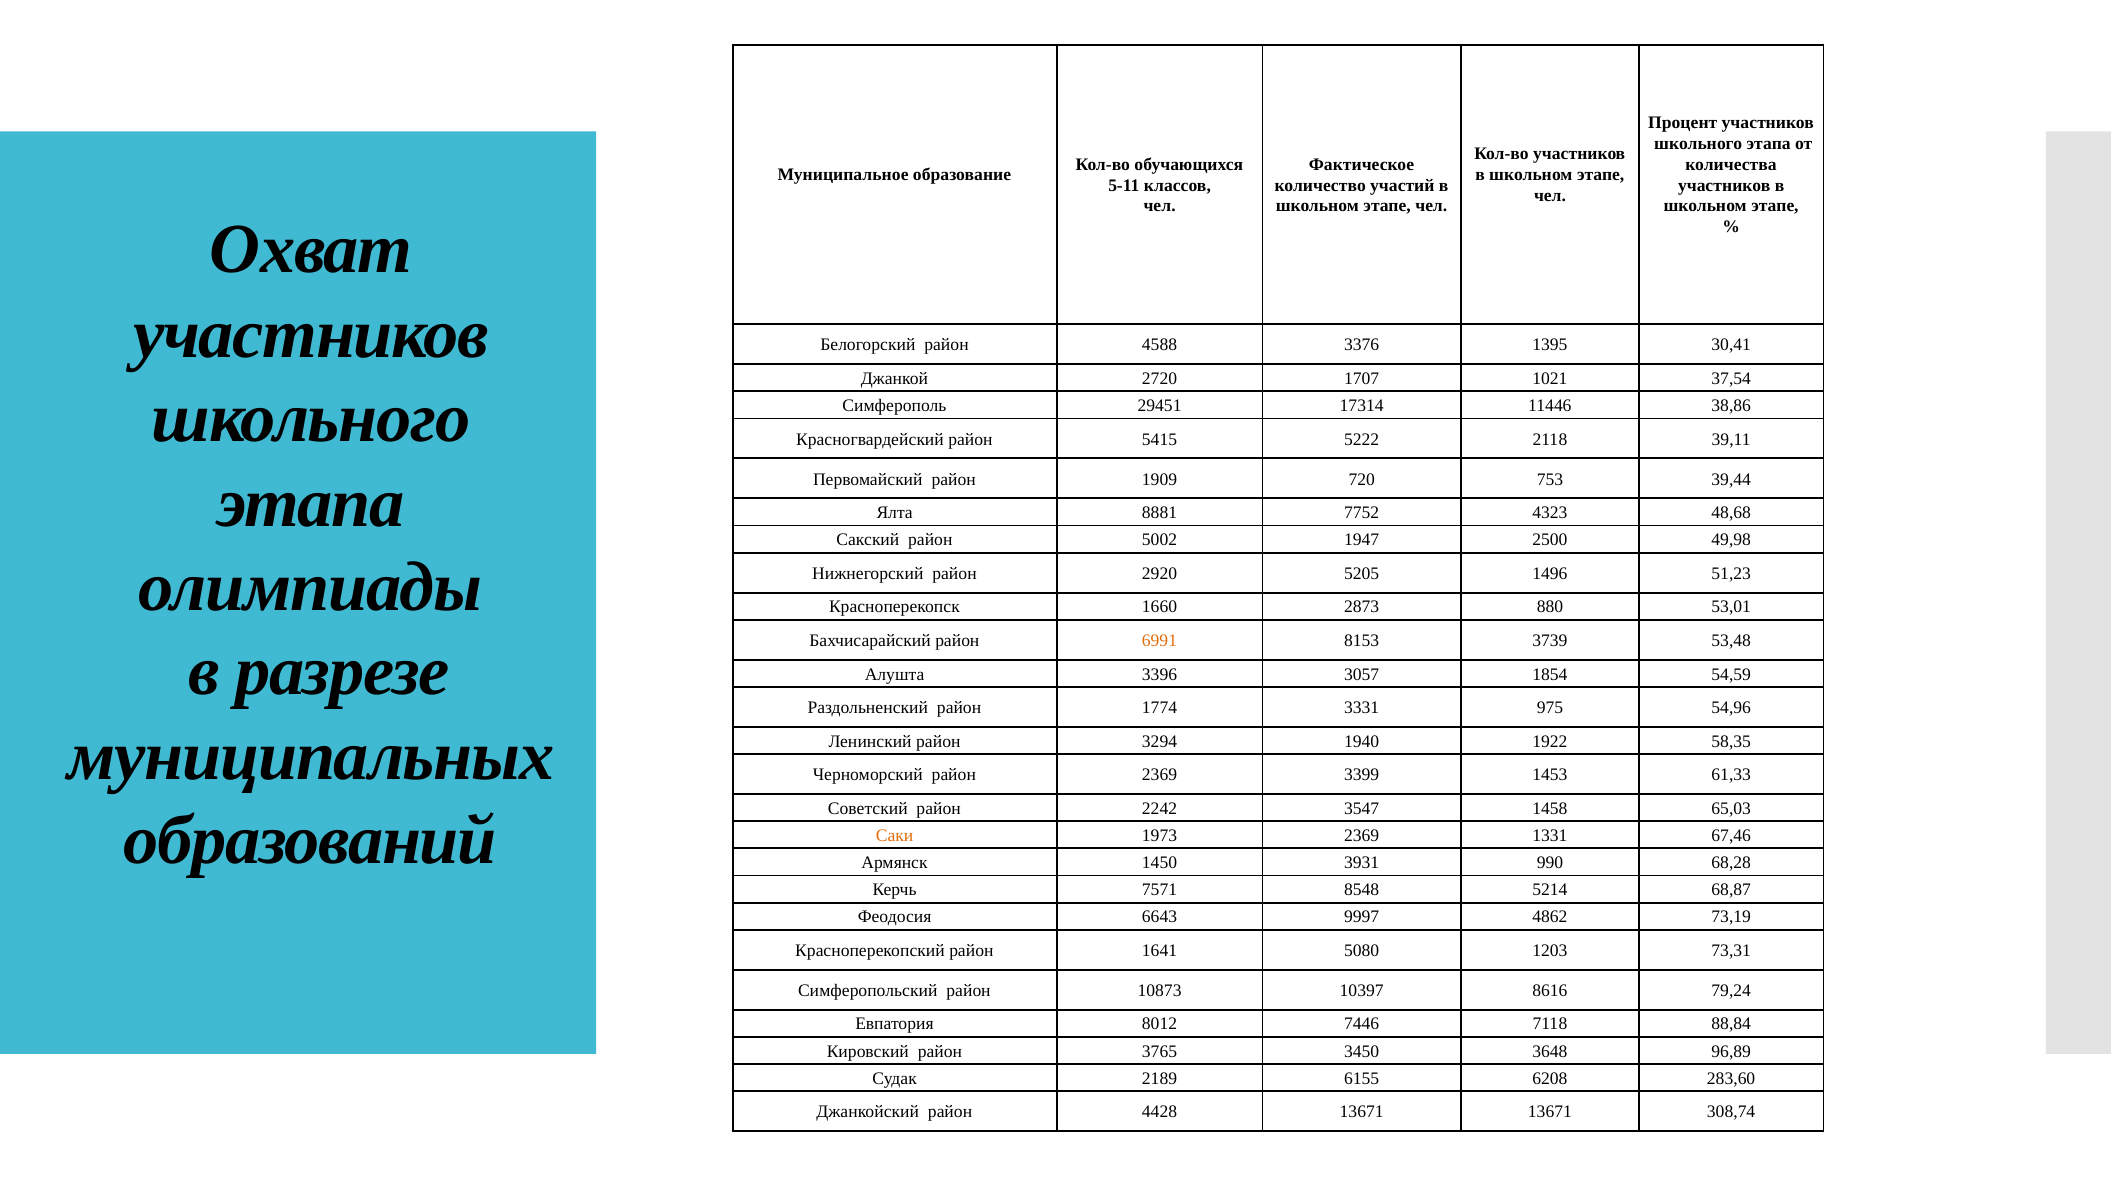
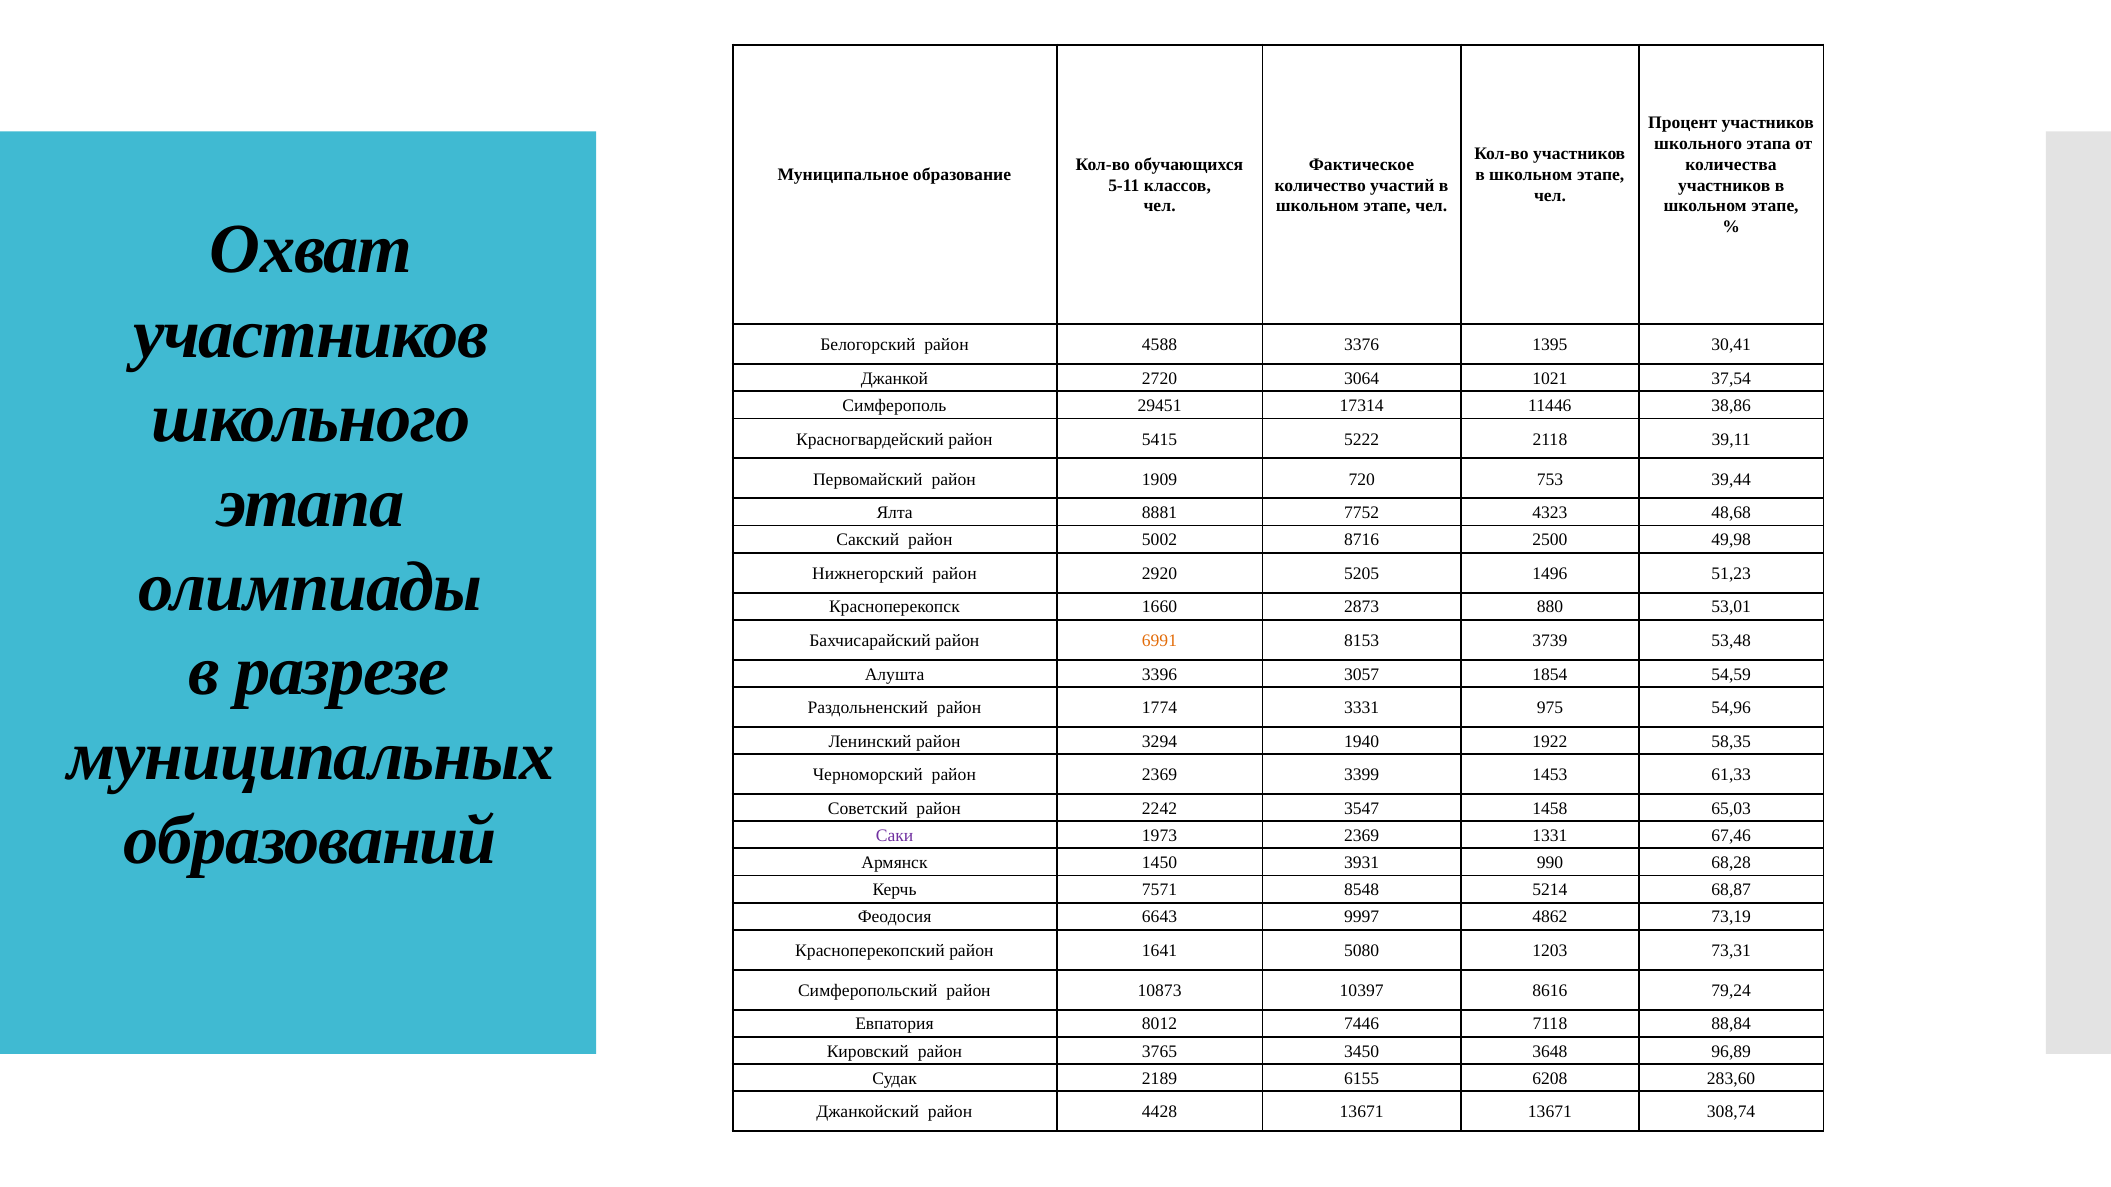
1707: 1707 -> 3064
1947: 1947 -> 8716
Саки colour: orange -> purple
